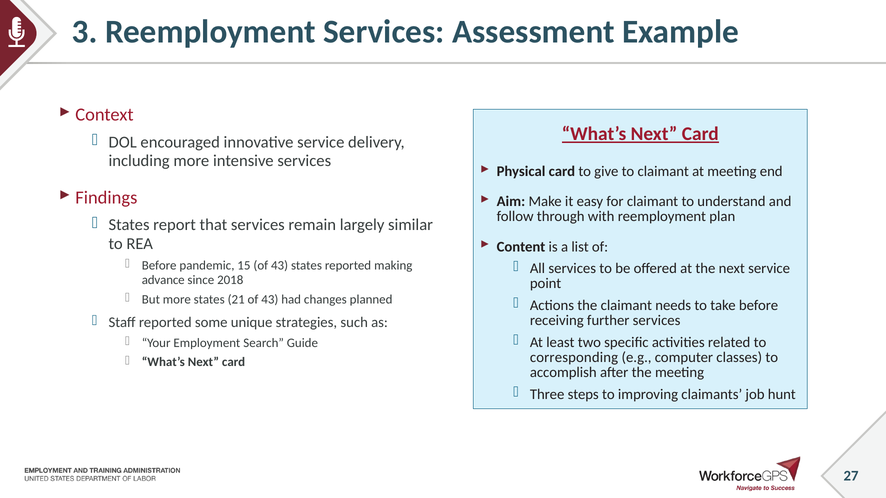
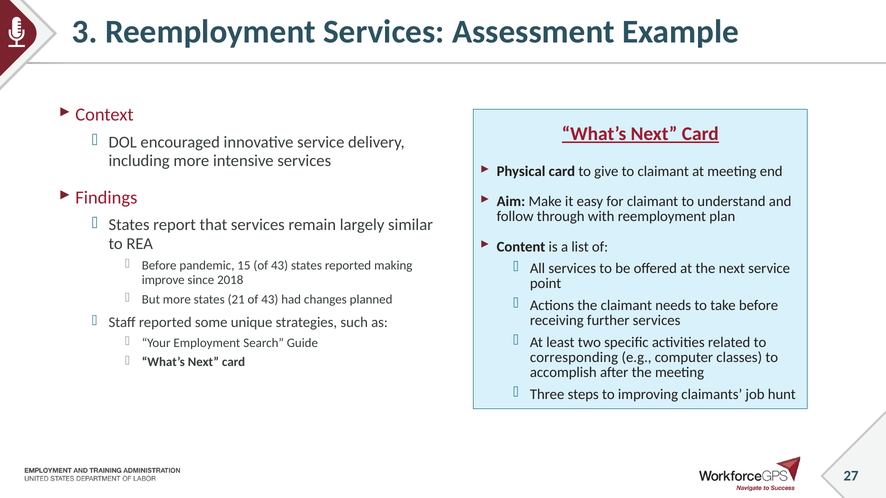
advance: advance -> improve
